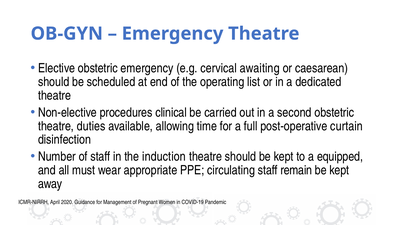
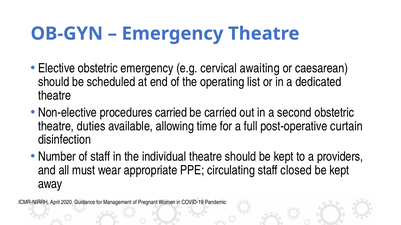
procedures clinical: clinical -> carried
induction: induction -> individual
equipped: equipped -> providers
remain: remain -> closed
